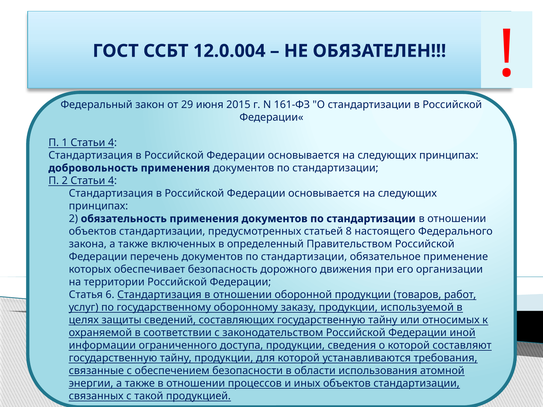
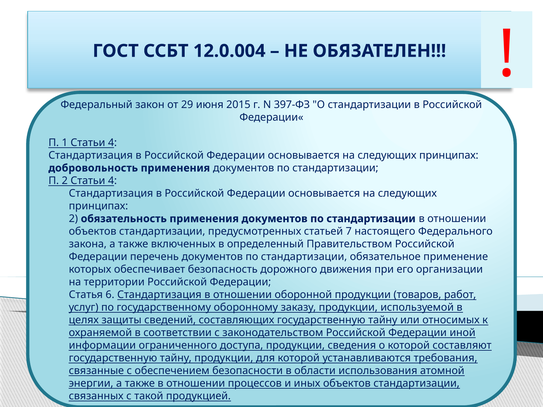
161-ФЗ: 161-ФЗ -> 397-ФЗ
8: 8 -> 7
